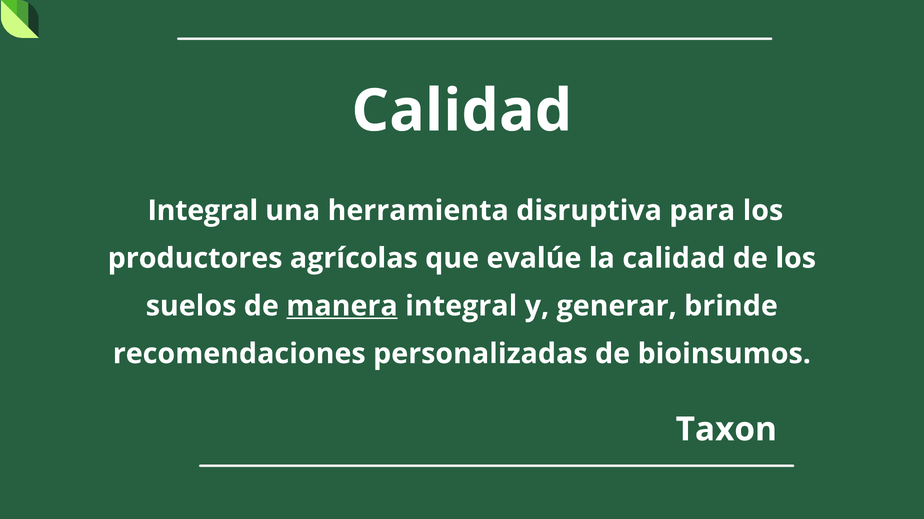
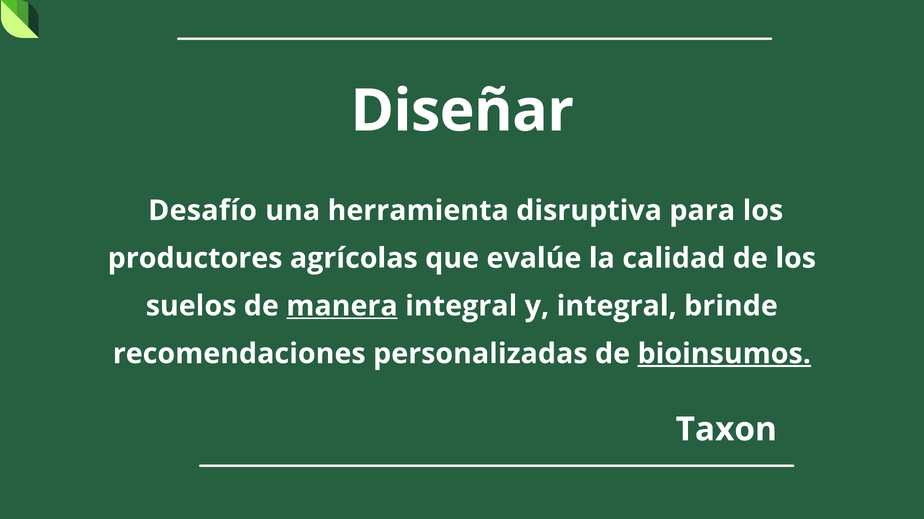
Calidad at (462, 111): Calidad -> Diseñar
Integral at (203, 211): Integral -> Desafío
y generar: generar -> integral
bioinsumos underline: none -> present
